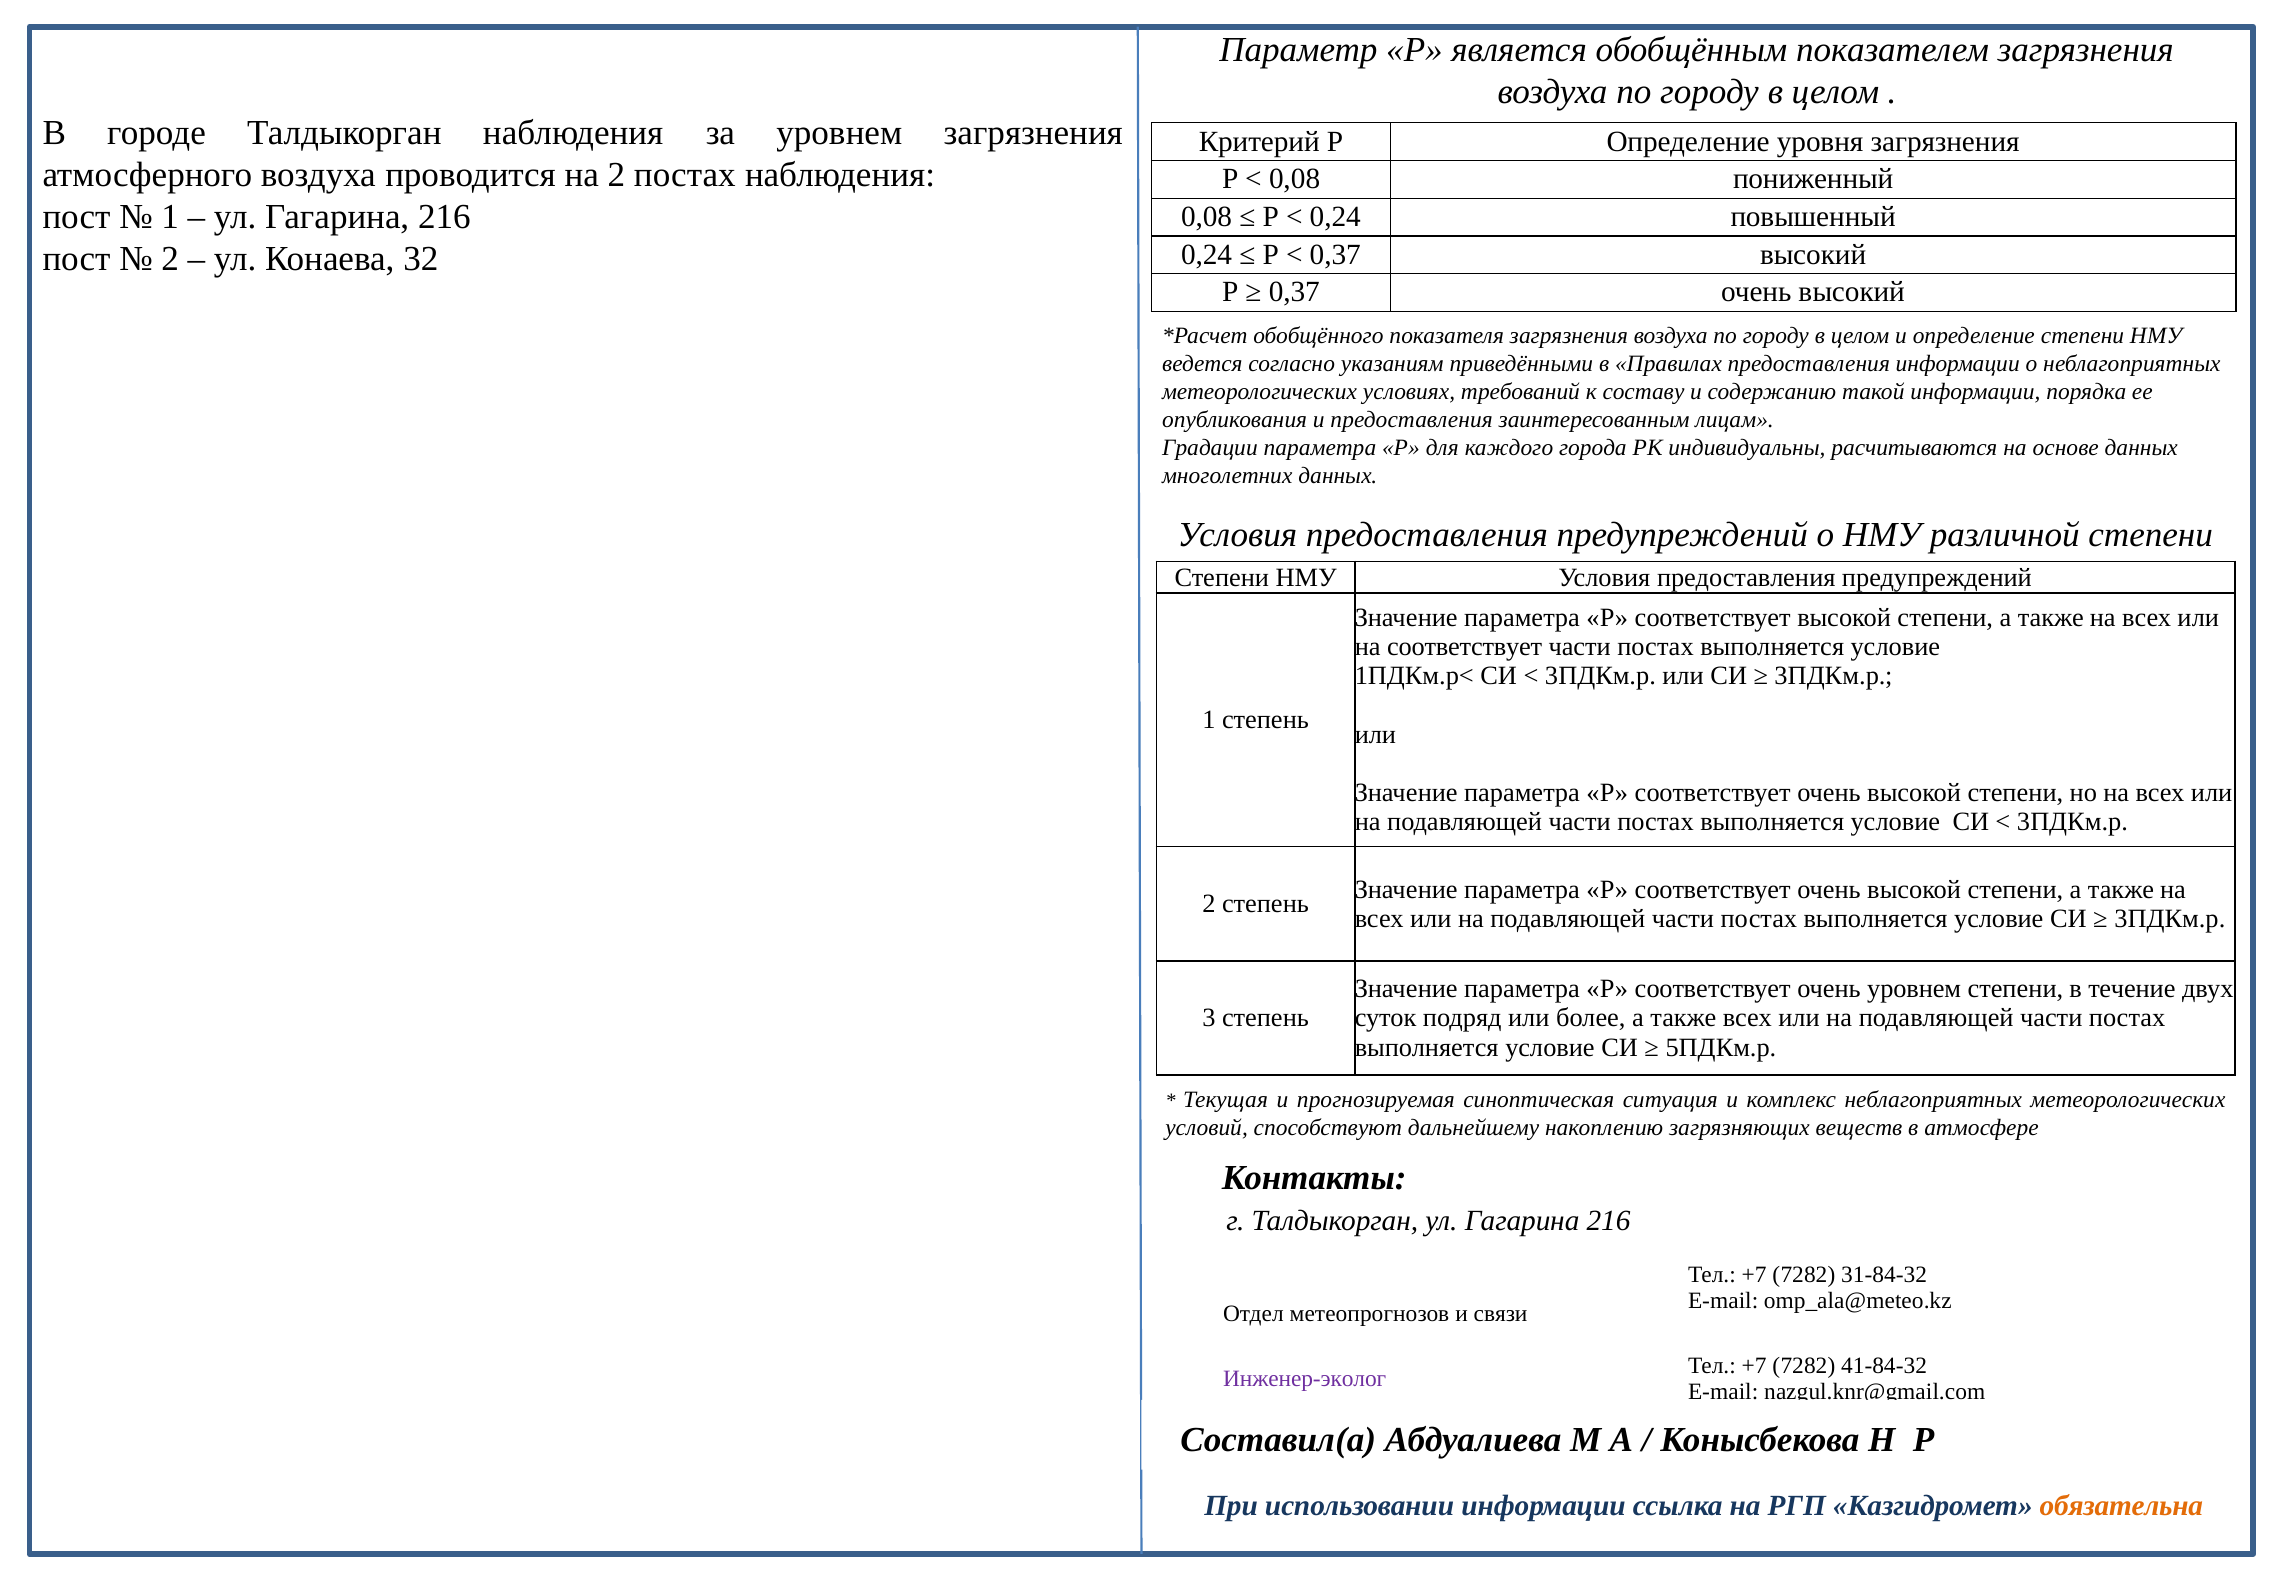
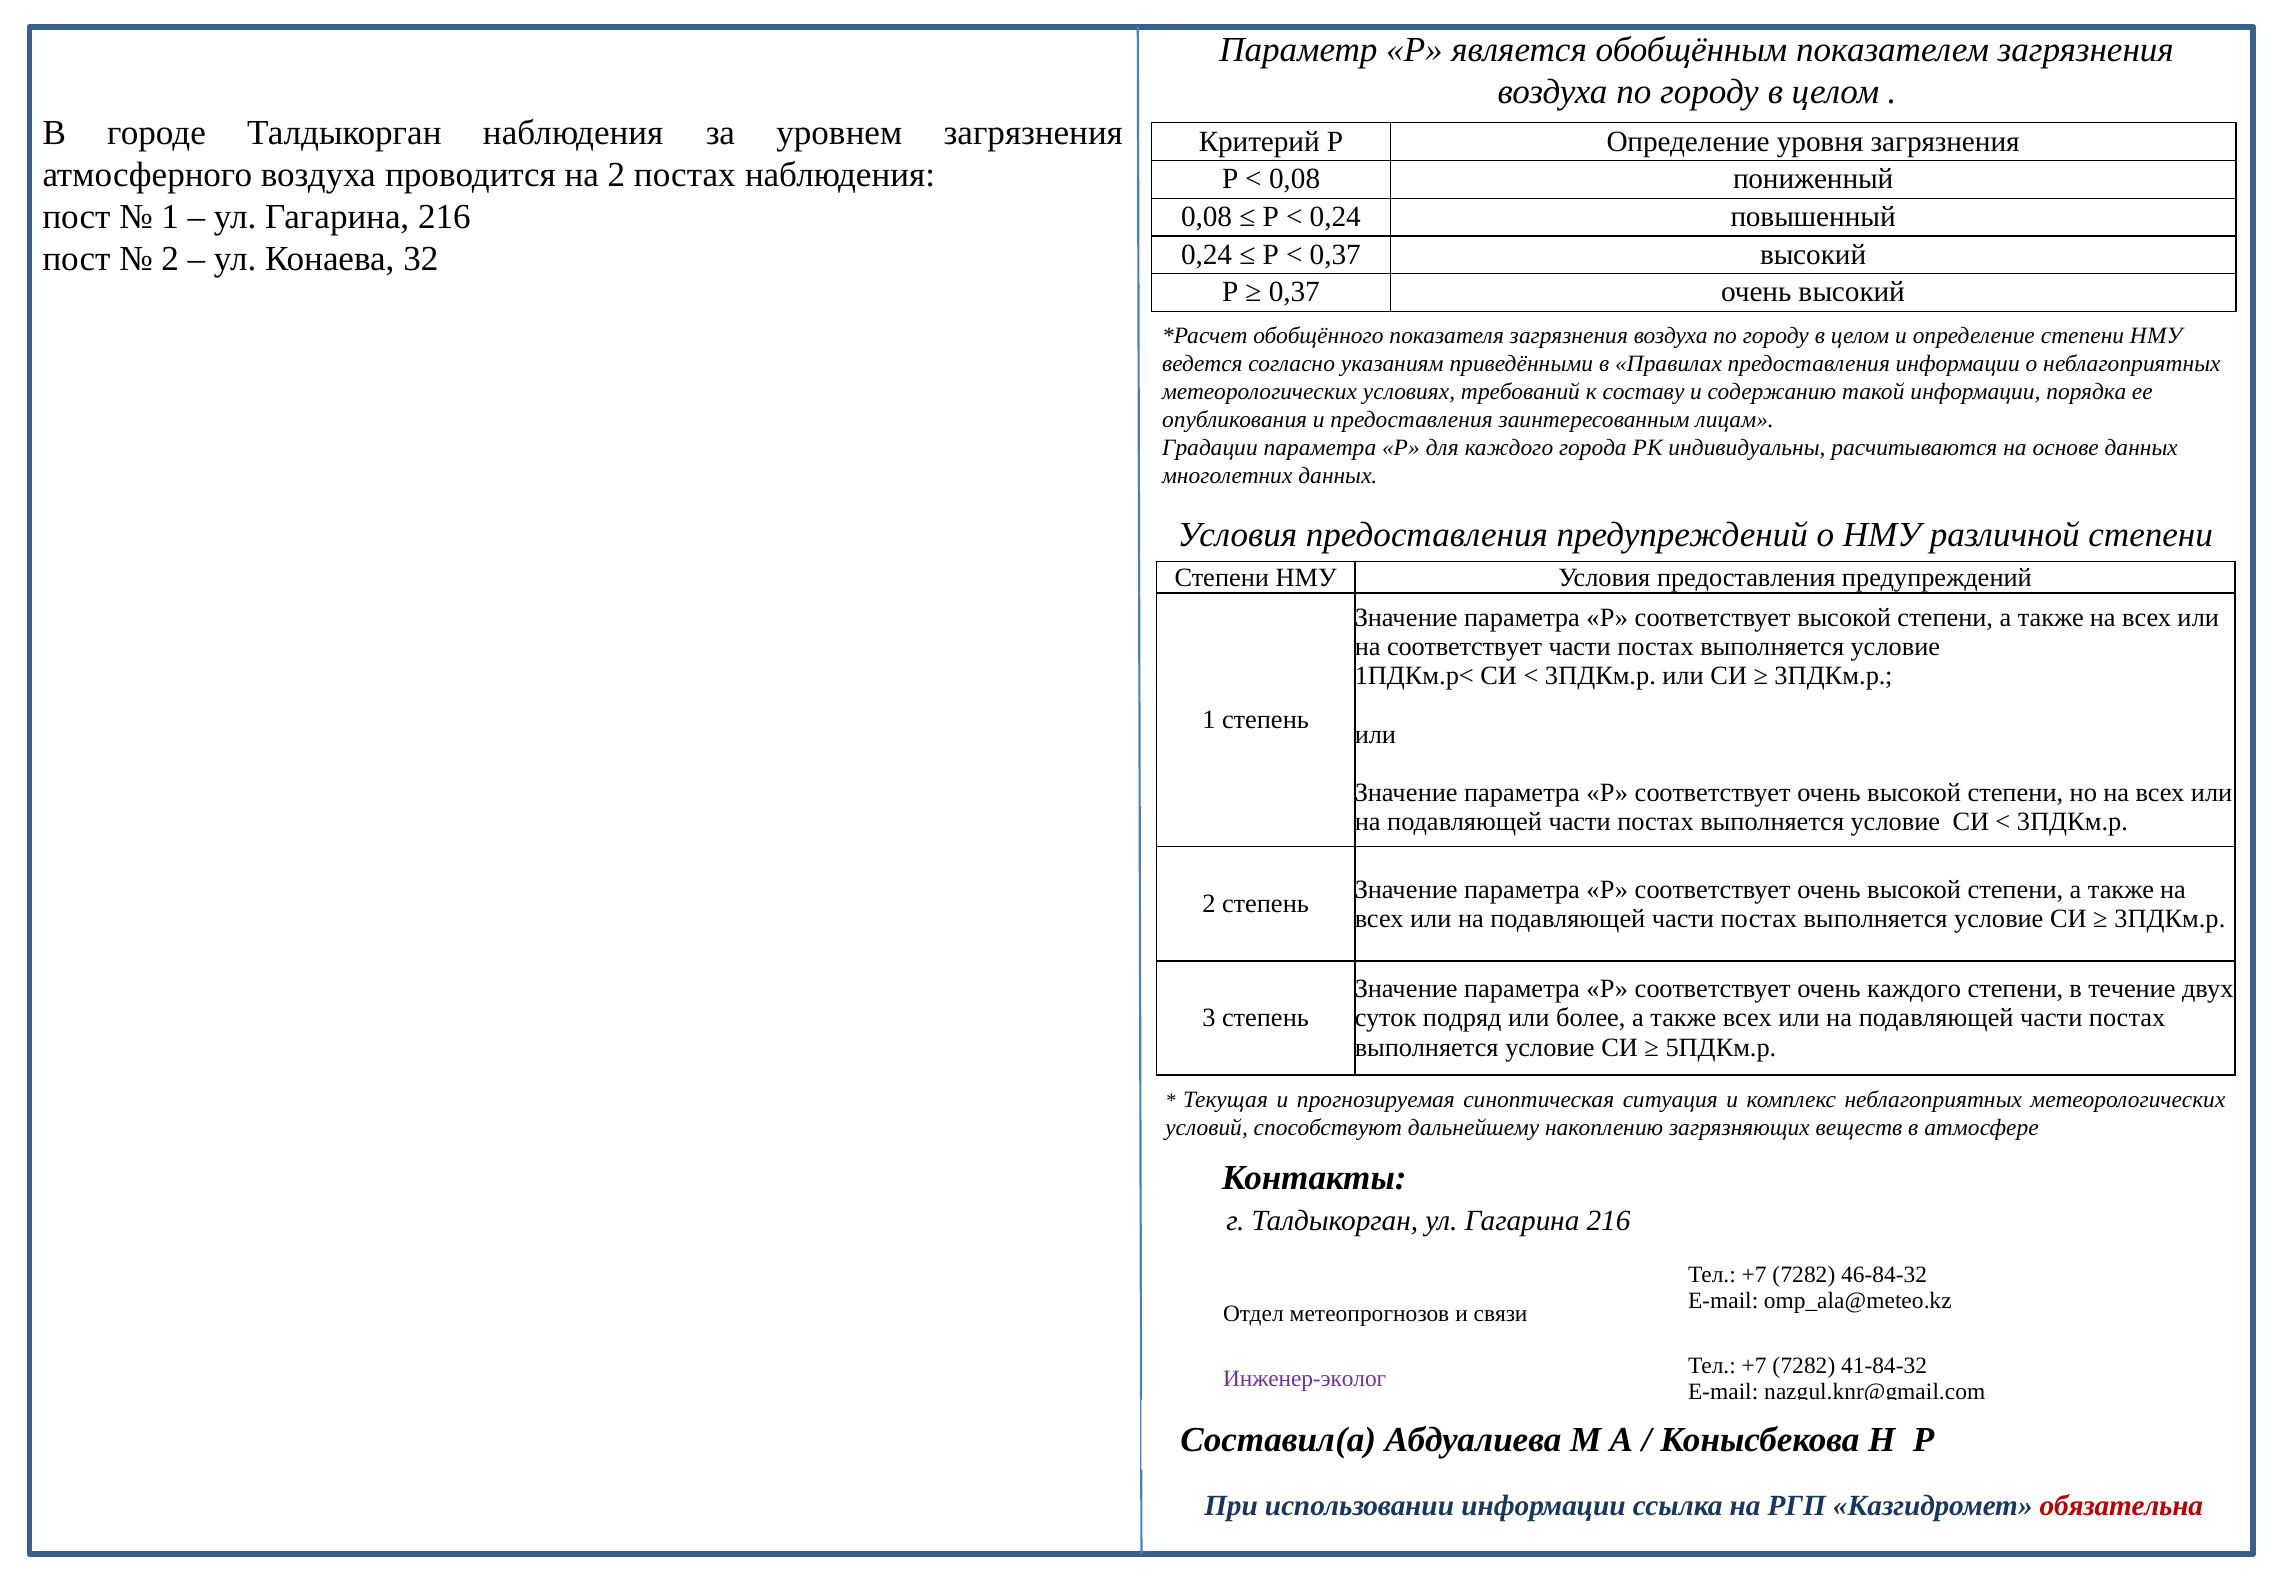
очень уровнем: уровнем -> каждого
31-84-32: 31-84-32 -> 46-84-32
обязательна colour: orange -> red
